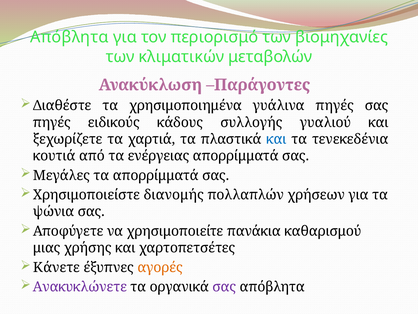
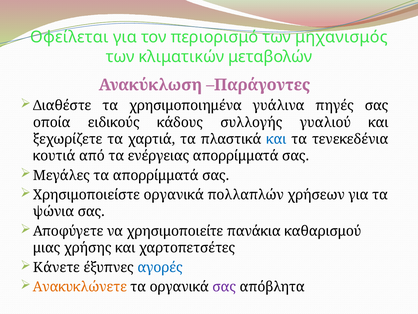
Απόβλητα at (69, 37): Απόβλητα -> Οφείλεται
βιομηχανίες: βιομηχανίες -> μηχανισμός
πηγές at (52, 122): πηγές -> οποία
Χρησιμοποιείστε διανομής: διανομής -> οργανικά
αγορές colour: orange -> blue
Ανακυκλώνετε colour: purple -> orange
